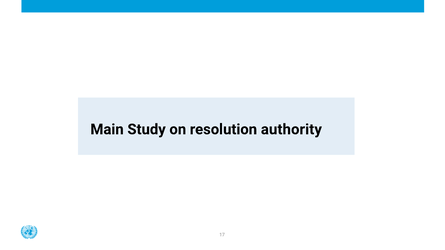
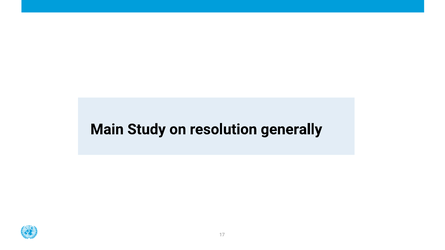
authority: authority -> generally
